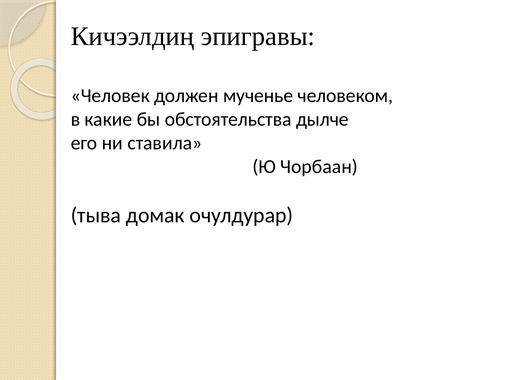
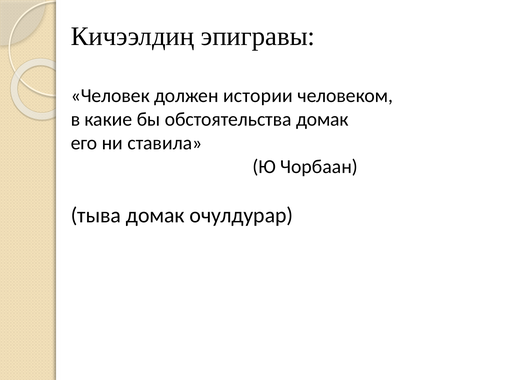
мученье: мученье -> истории
обстоятельства дылче: дылче -> домак
